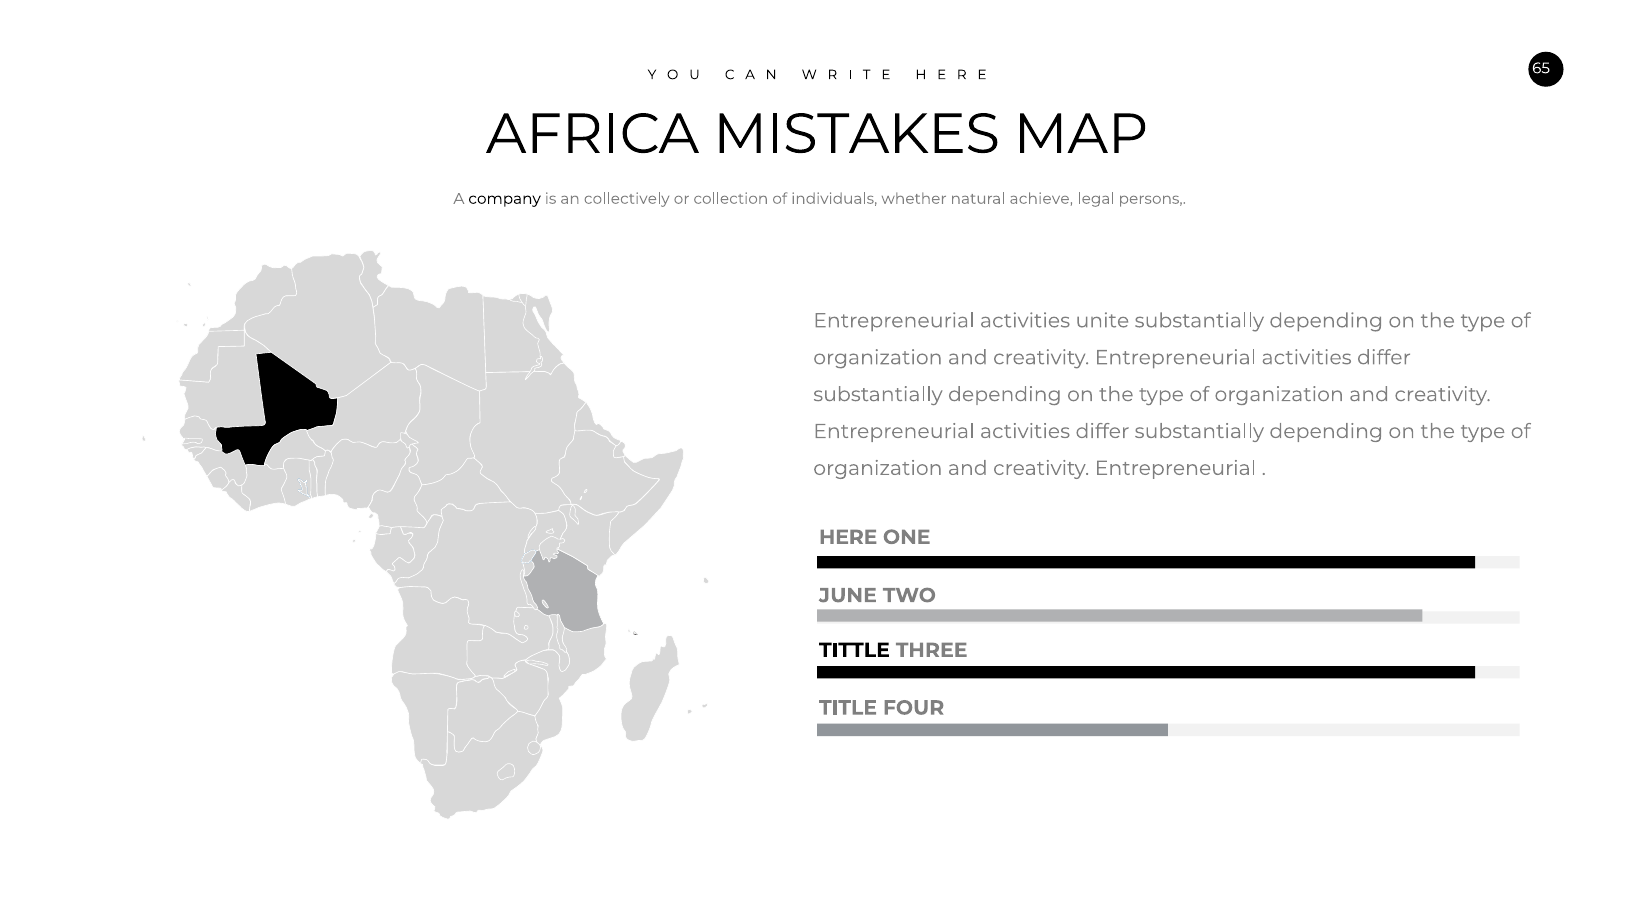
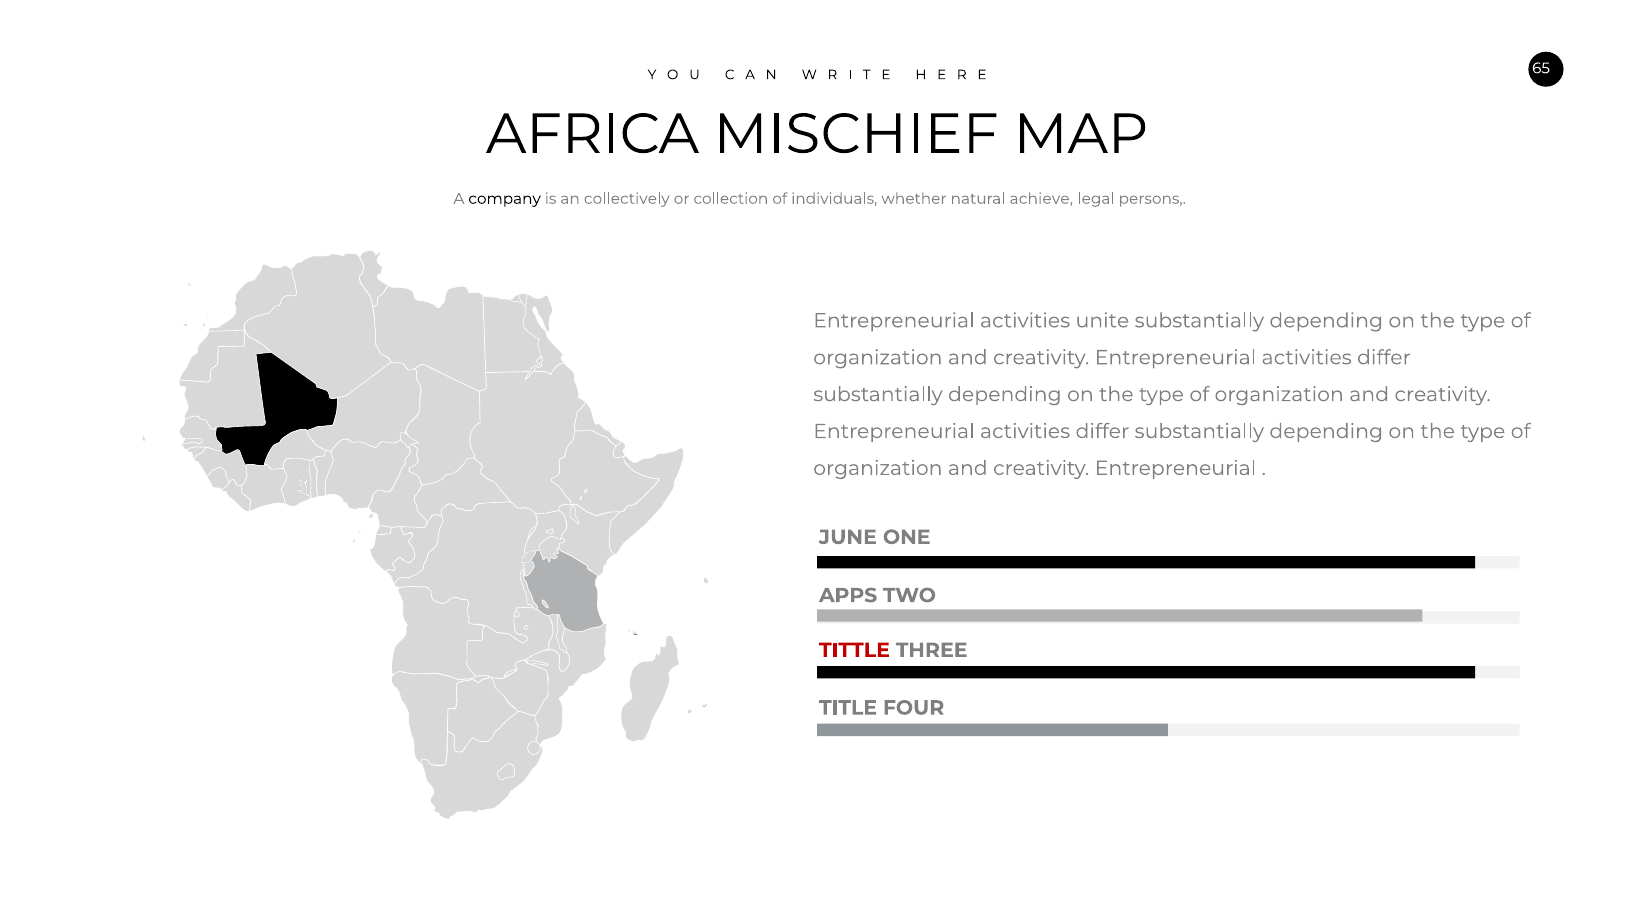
MISTAKES: MISTAKES -> MISCHIEF
HERE: HERE -> JUNE
JUNE: JUNE -> APPS
TITTLE colour: black -> red
